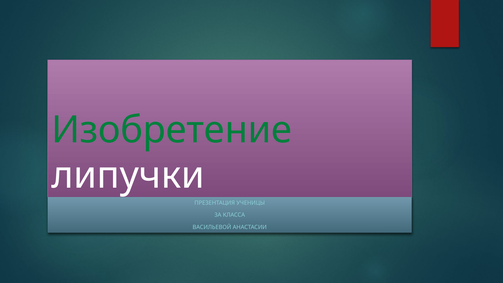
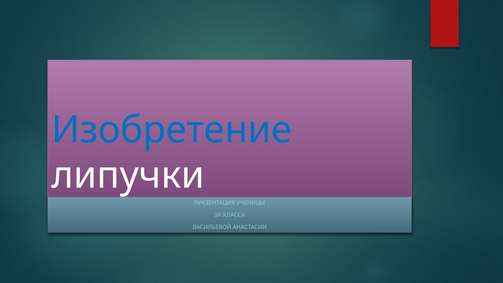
Изобретение colour: green -> blue
